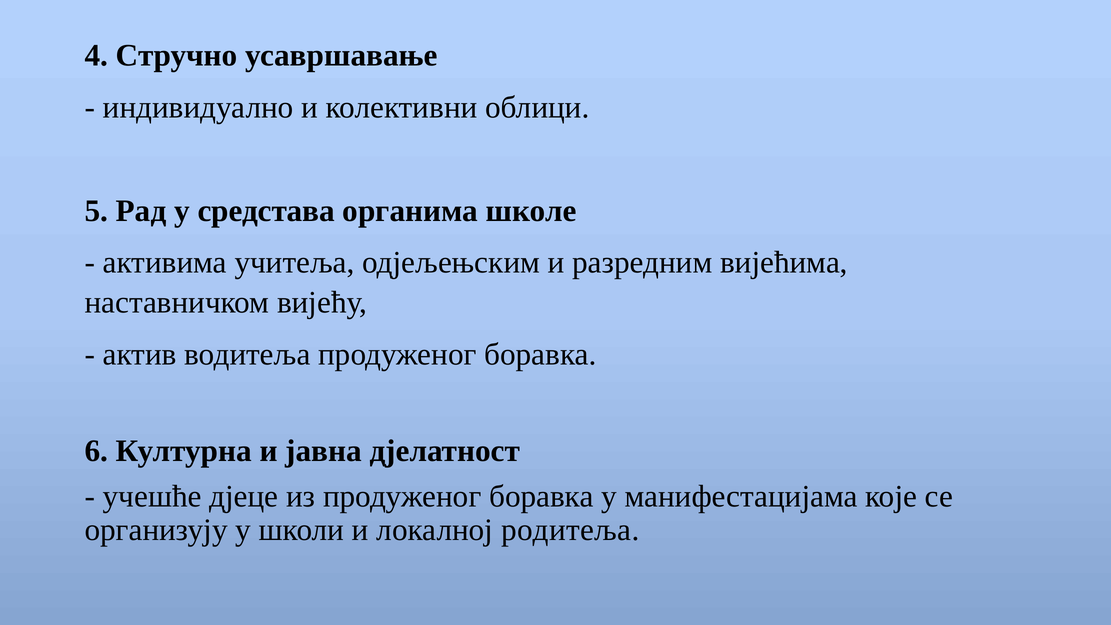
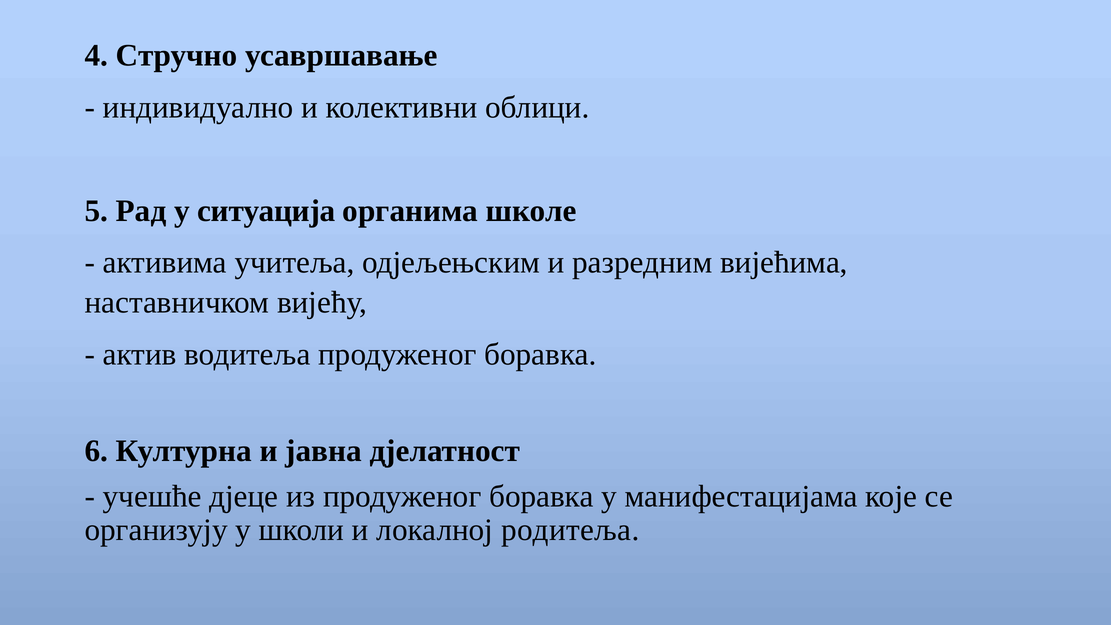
средстава: средстава -> ситуација
